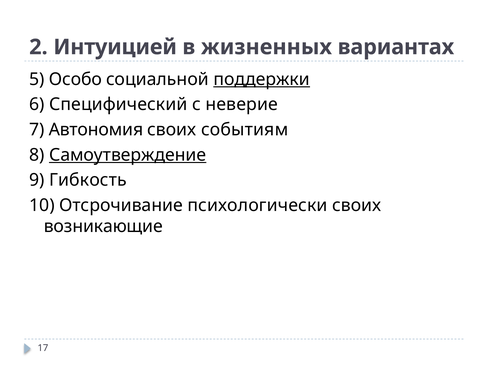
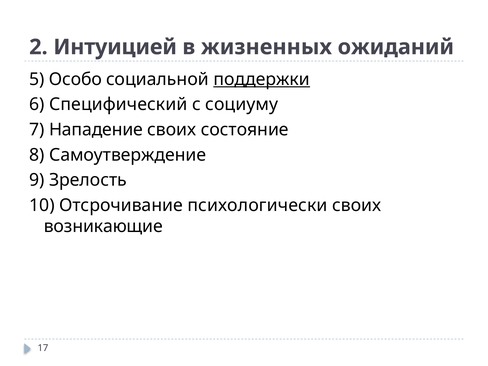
вариантах: вариантах -> ожиданий
неверие: неверие -> социуму
Автономия: Автономия -> Нападение
событиям: событиям -> состояние
Самоутверждение underline: present -> none
Гибкость: Гибкость -> Зрелость
